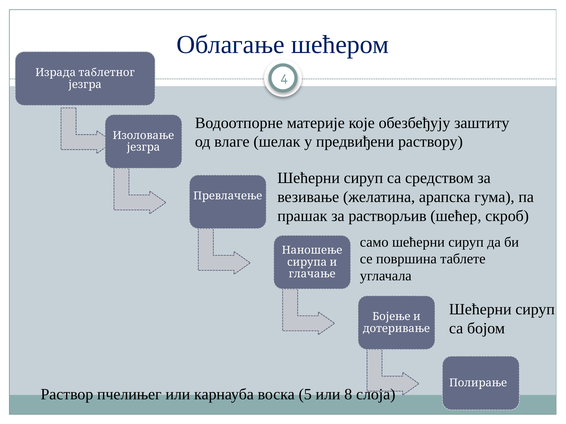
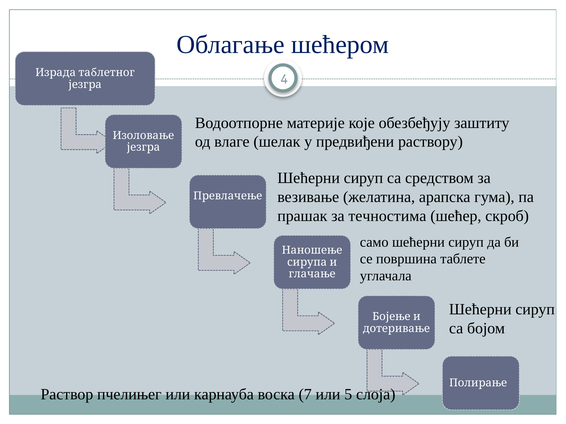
растворљив: растворљив -> течностима
5: 5 -> 7
8: 8 -> 5
